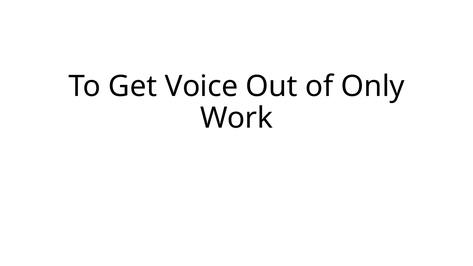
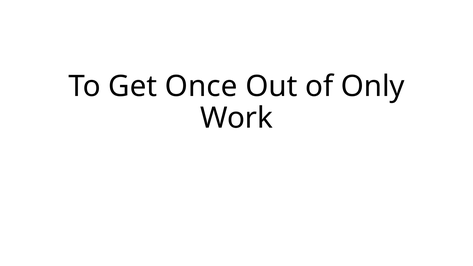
Voice: Voice -> Once
